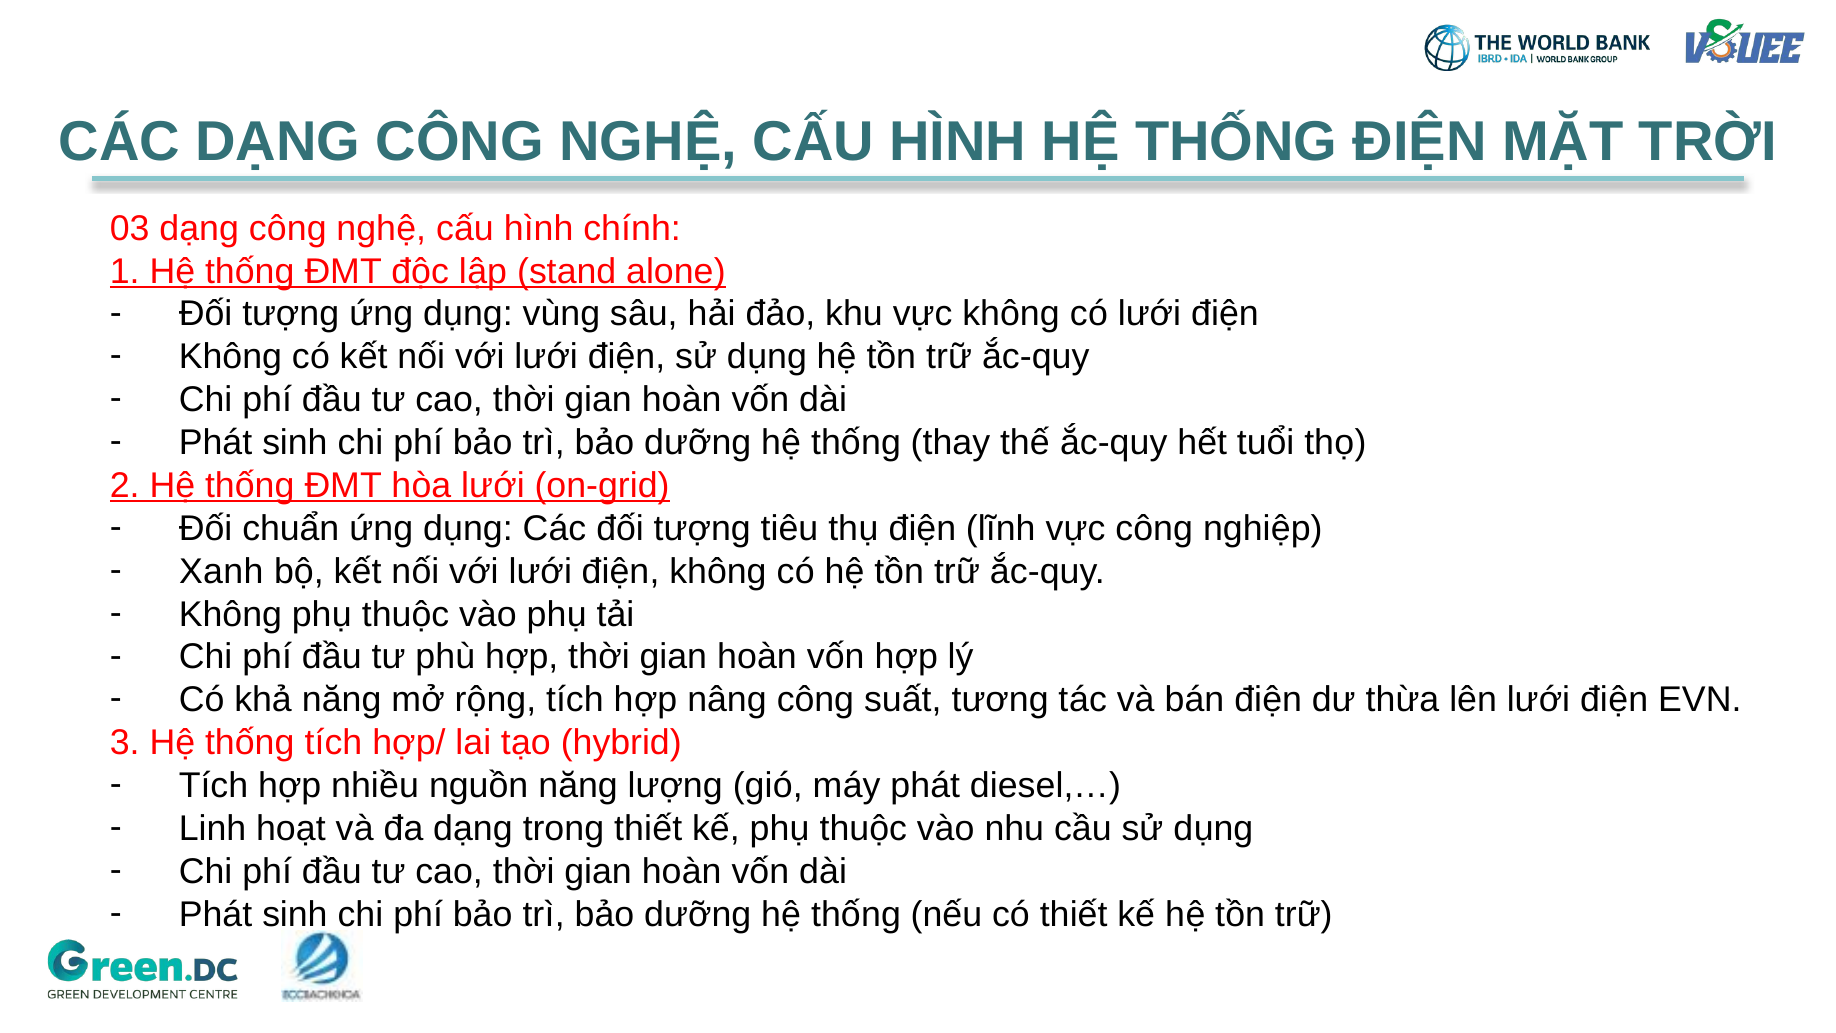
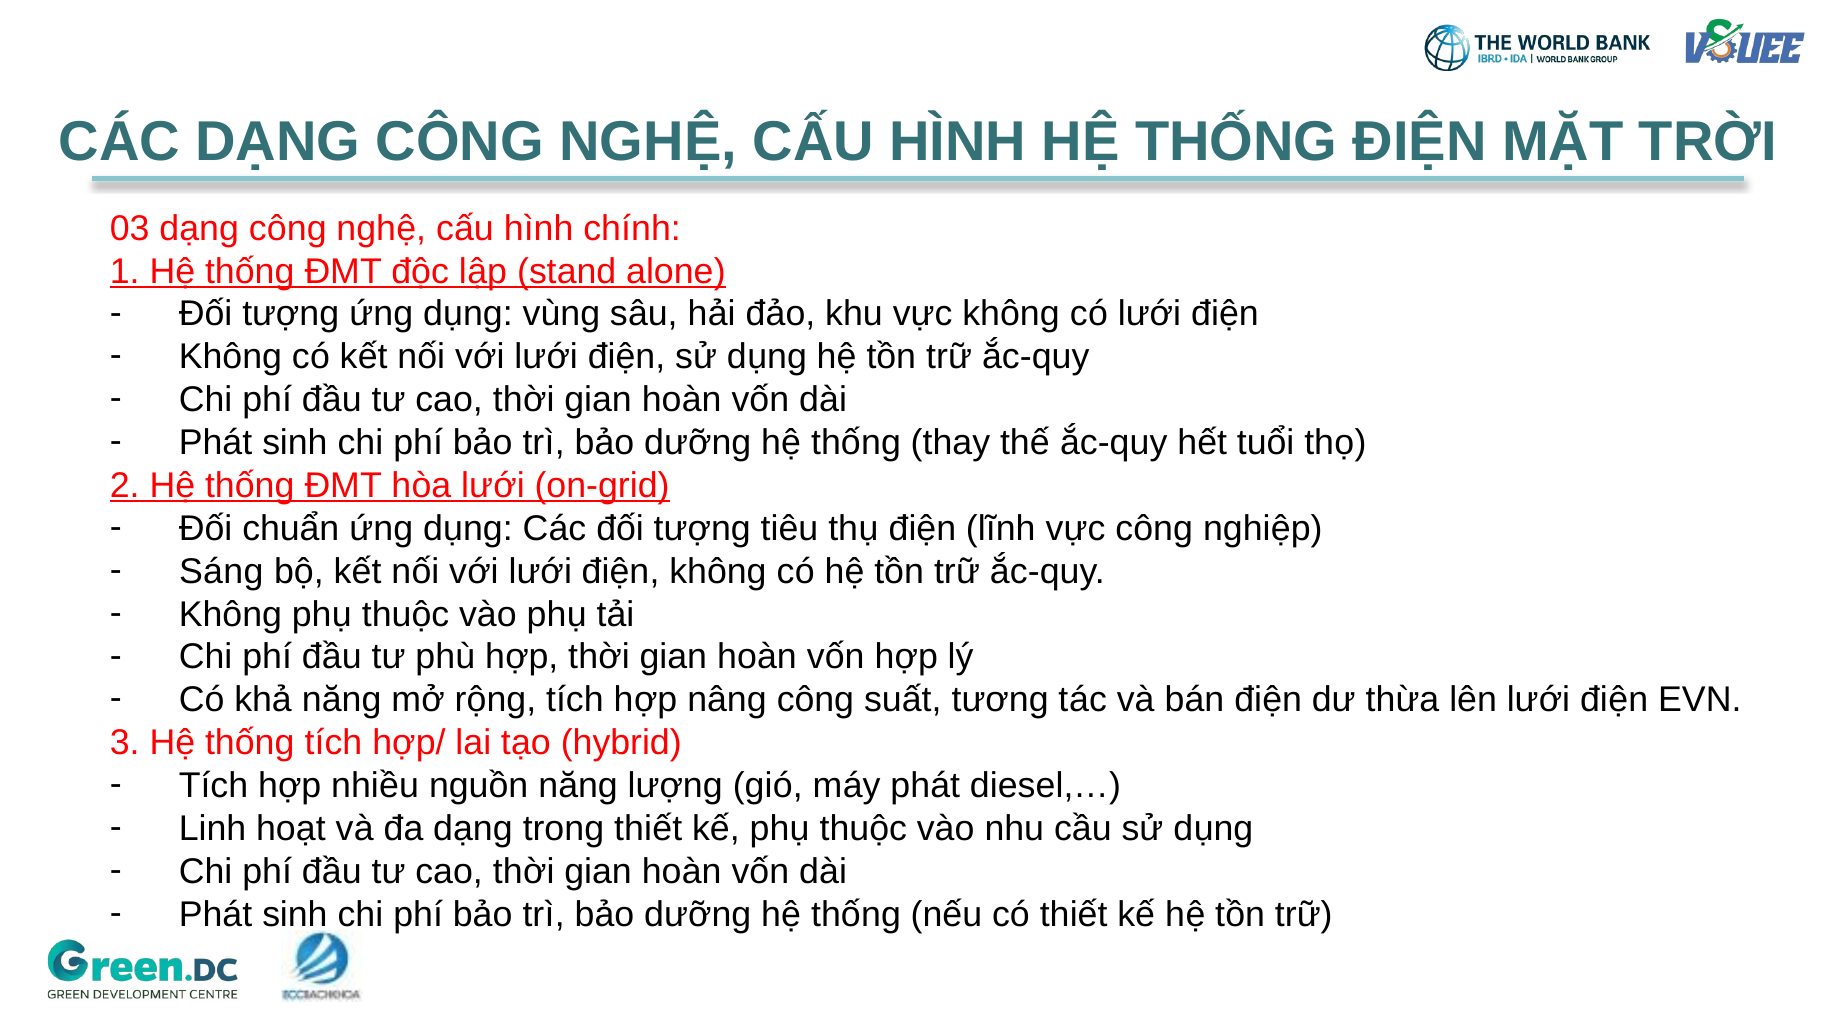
Xanh: Xanh -> Sáng
